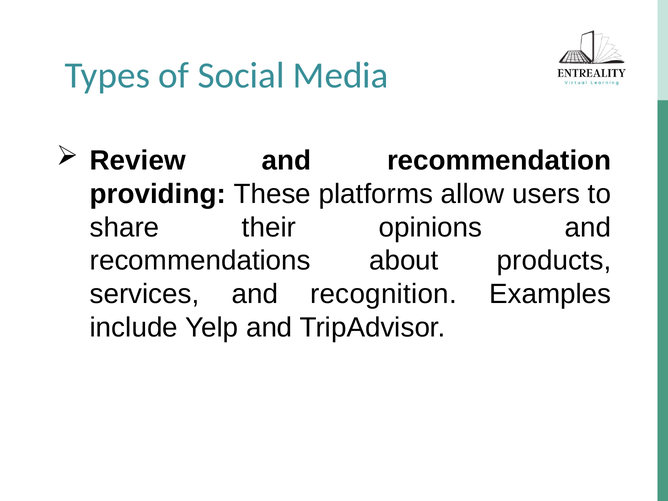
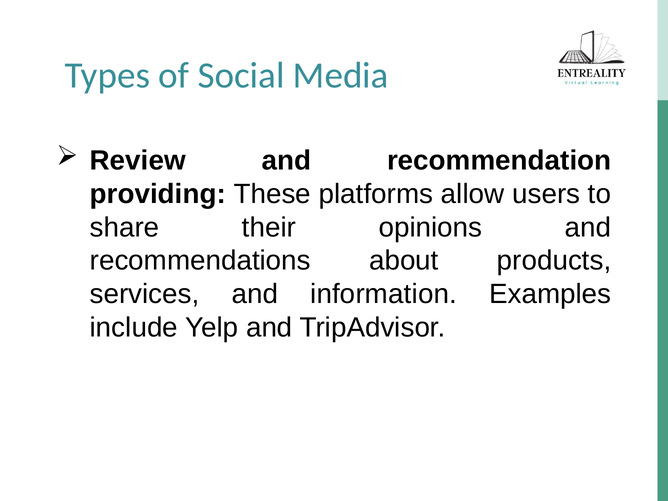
recognition: recognition -> information
